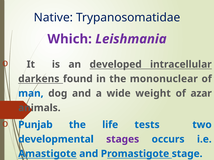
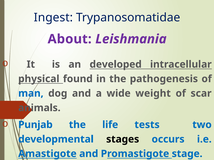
Native: Native -> Ingest
Which: Which -> About
darkens: darkens -> physical
mononuclear: mononuclear -> pathogenesis
azar: azar -> scar
stages colour: purple -> black
